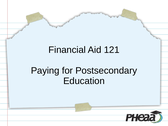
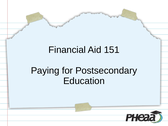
121: 121 -> 151
